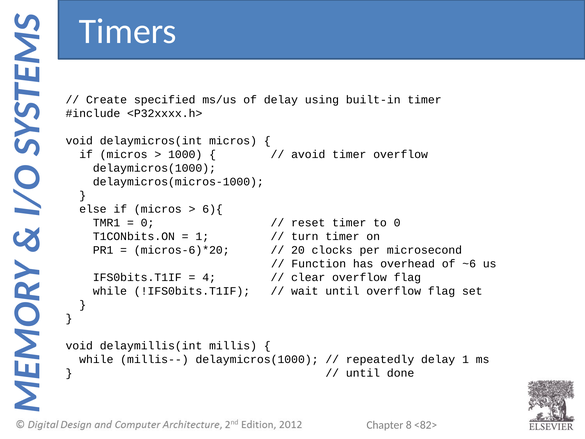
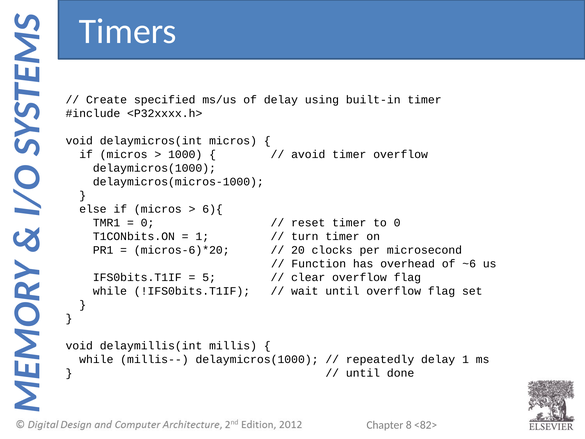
4: 4 -> 5
